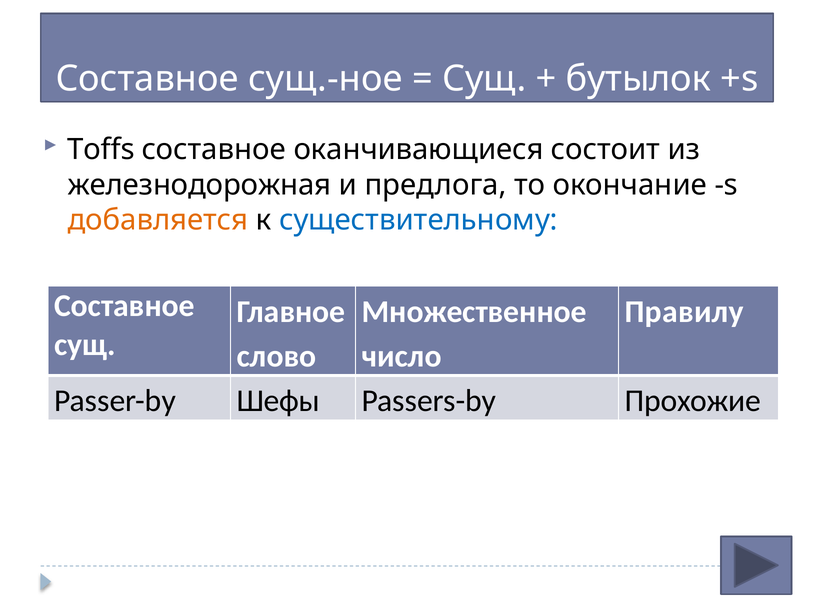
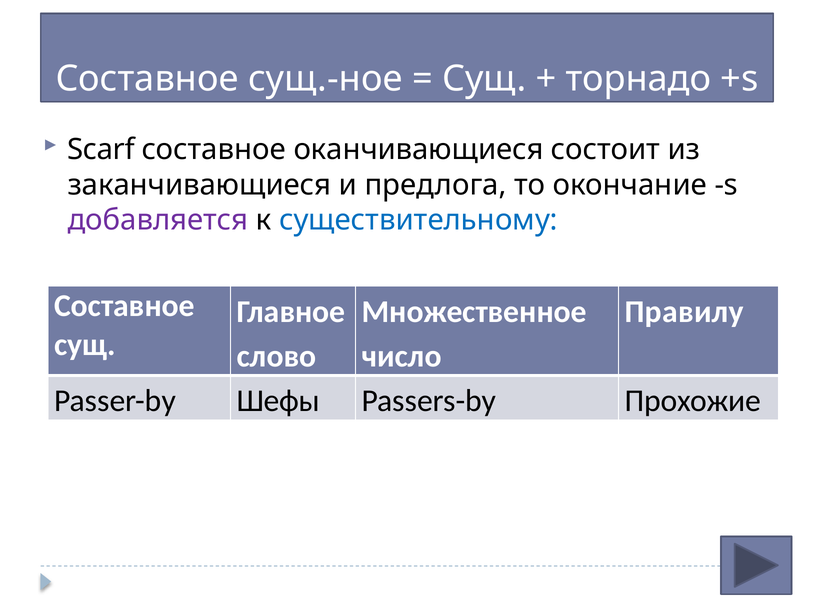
бутылок: бутылок -> торнадо
Toffs: Toffs -> Scarf
железнодорожная: железнодорожная -> заканчивающиеся
добавляется colour: orange -> purple
